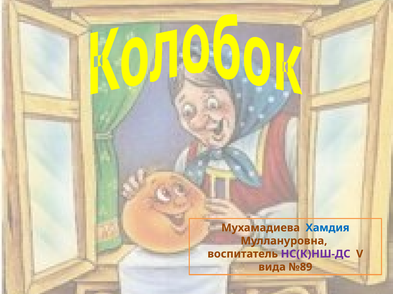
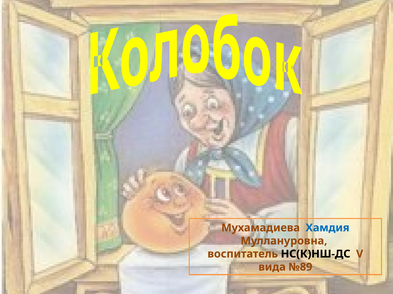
НС(К)НШ-ДС colour: purple -> black
